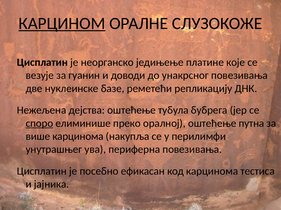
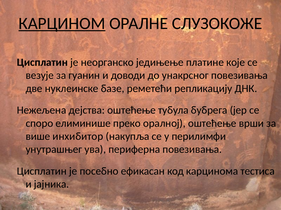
споро underline: present -> none
путна: путна -> врши
више карцинома: карцинома -> инхибитор
